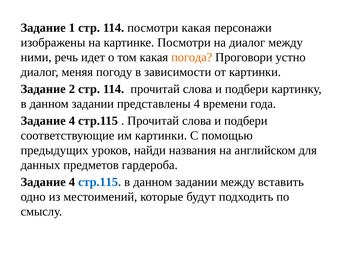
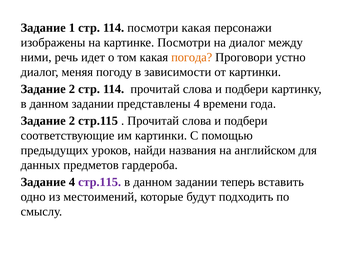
4 at (72, 121): 4 -> 2
стр.115 at (100, 182) colour: blue -> purple
задании между: между -> теперь
